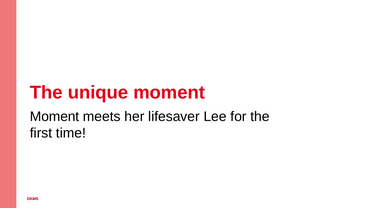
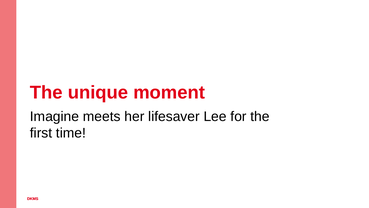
Moment at (55, 116): Moment -> Imagine
